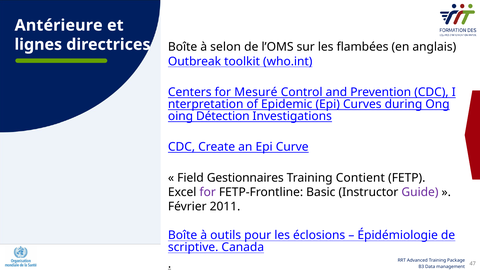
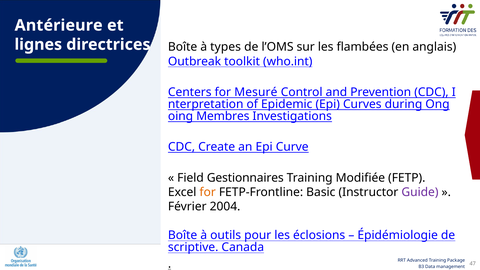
selon: selon -> types
Détection: Détection -> Membres
Contient: Contient -> Modifiée
for at (208, 192) colour: purple -> orange
2011: 2011 -> 2004
